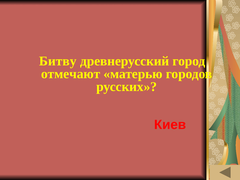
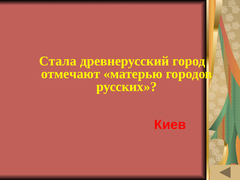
Битву: Битву -> Стала
